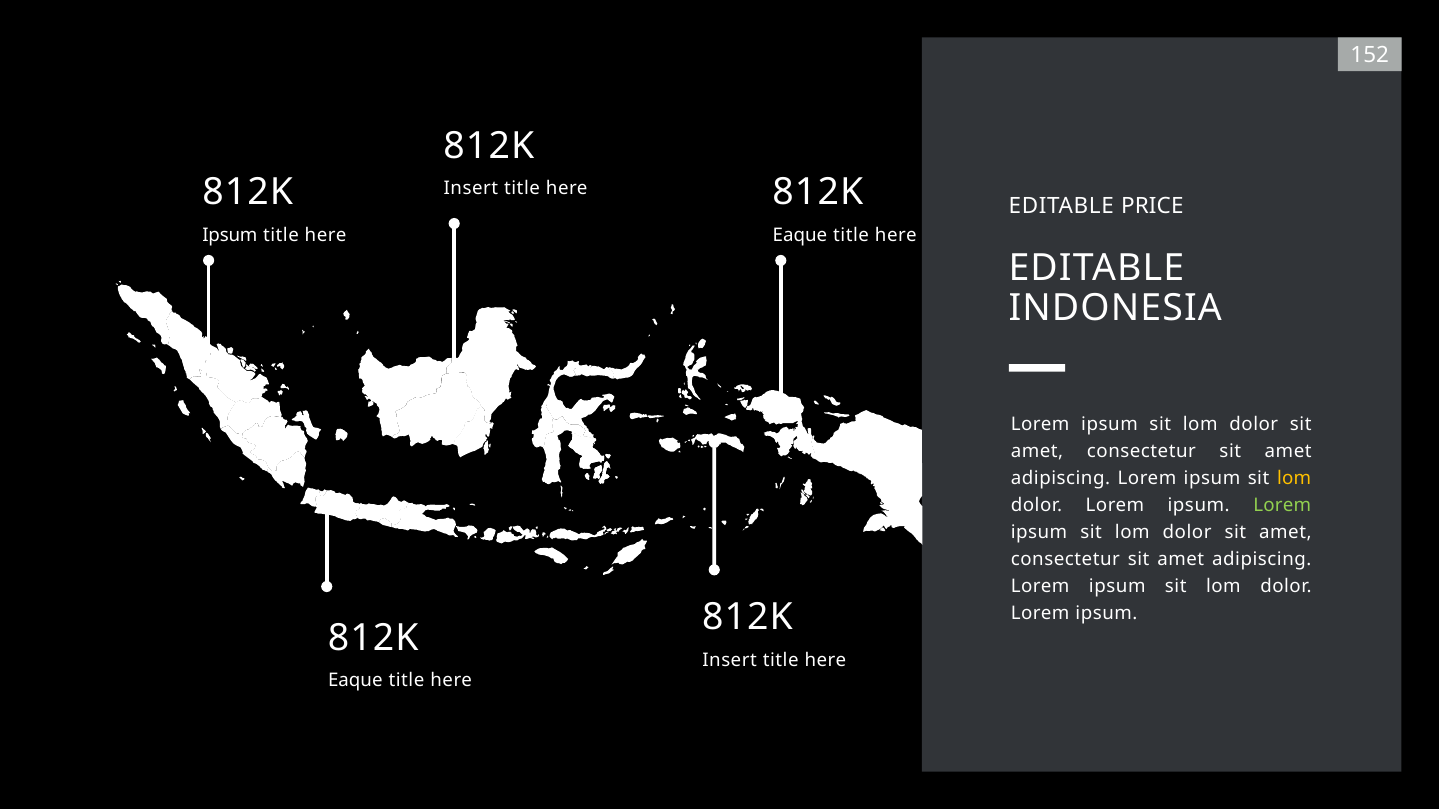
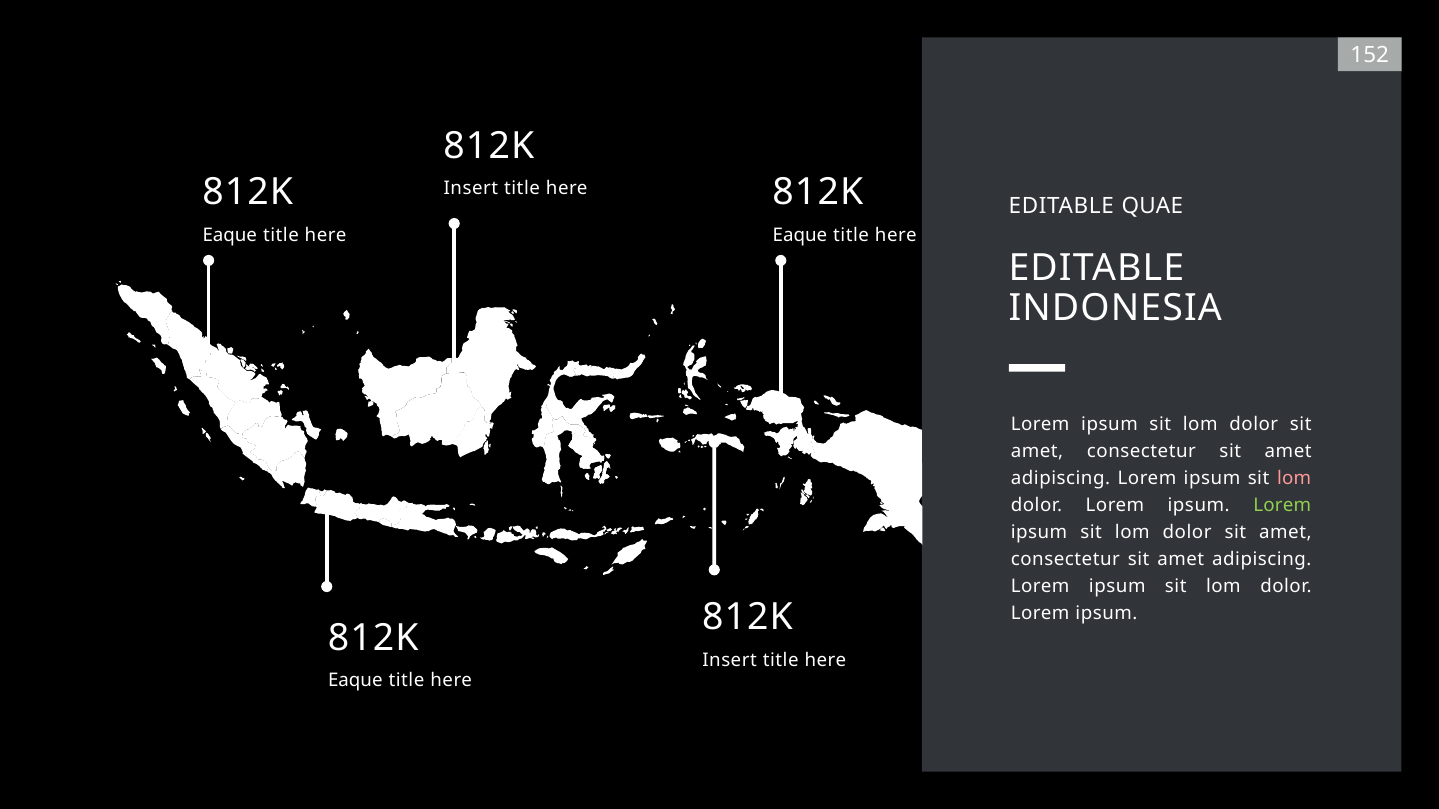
PRICE: PRICE -> QUAE
Ipsum at (230, 235): Ipsum -> Eaque
lom at (1294, 478) colour: yellow -> pink
